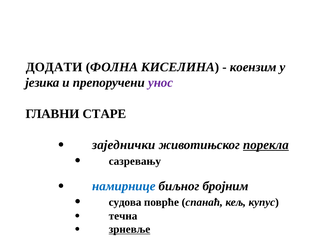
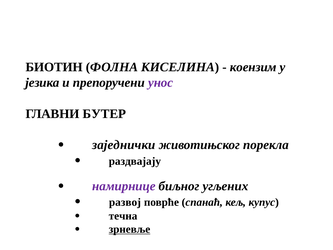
ДОДАТИ: ДОДАТИ -> БИОТИН
СТАРЕ: СТАРЕ -> БУТЕР
порекла underline: present -> none
сазревању: сазревању -> раздвајају
намирнице colour: blue -> purple
бројним: бројним -> угљених
судова: судова -> развој
